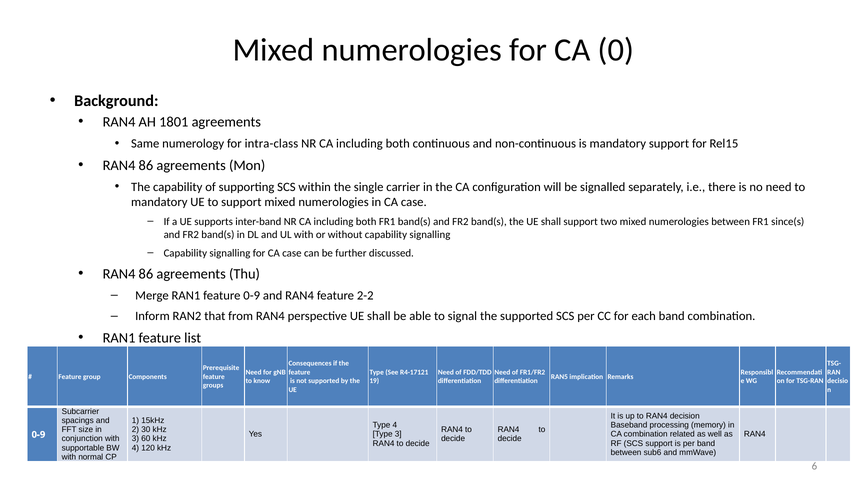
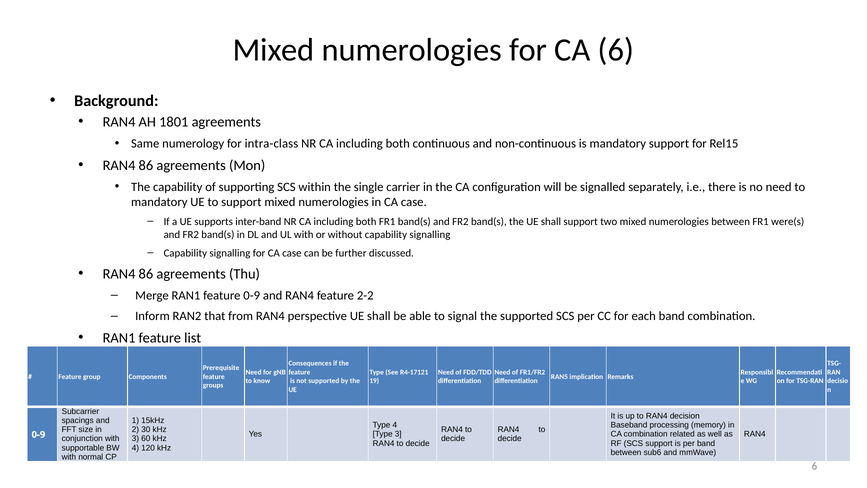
CA 0: 0 -> 6
since(s: since(s -> were(s
